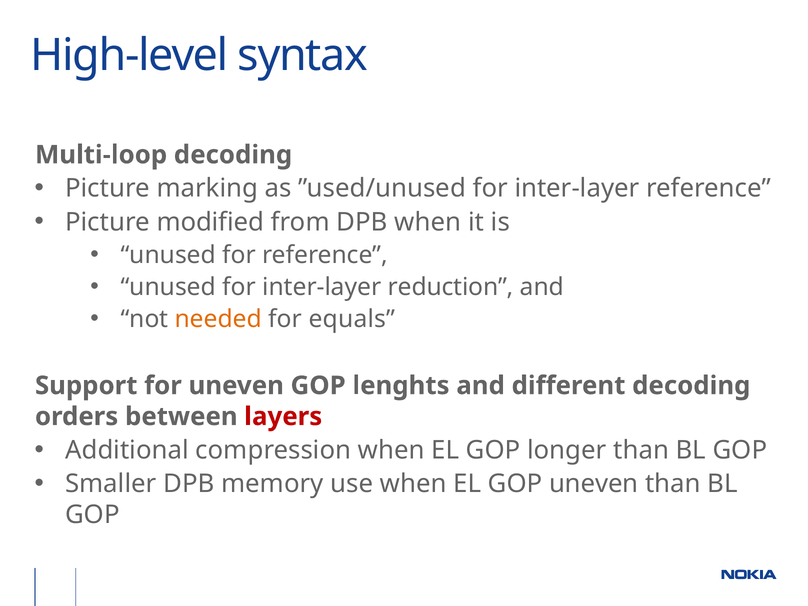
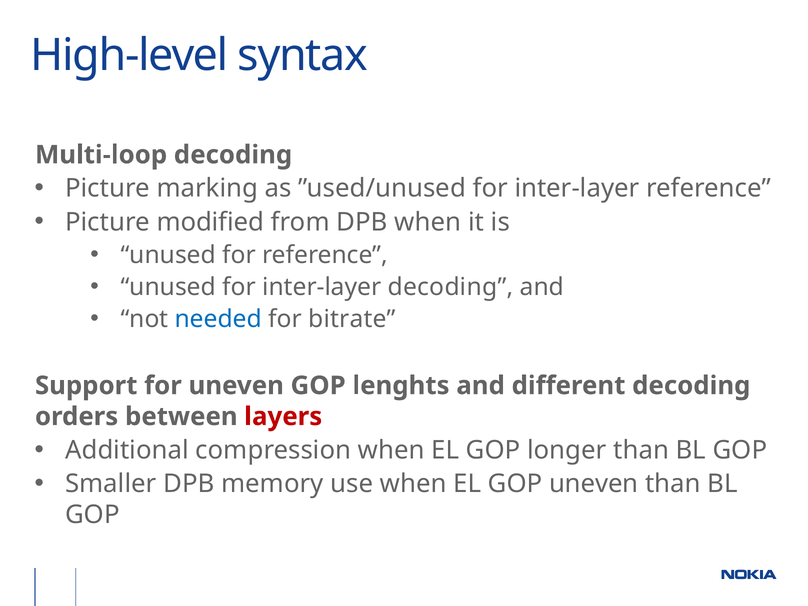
inter-layer reduction: reduction -> decoding
needed colour: orange -> blue
equals: equals -> bitrate
